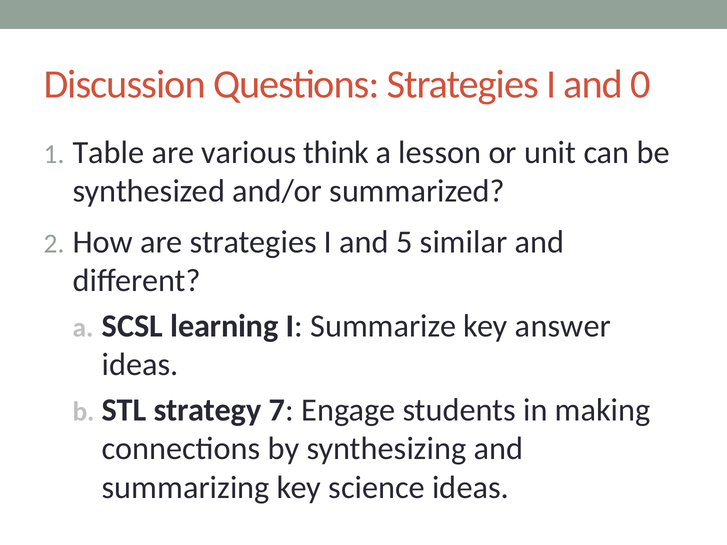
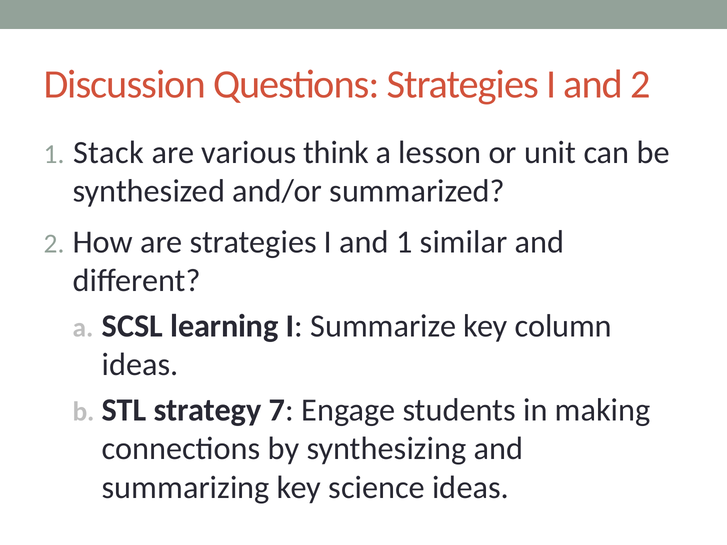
and 0: 0 -> 2
Table: Table -> Stack
and 5: 5 -> 1
answer: answer -> column
